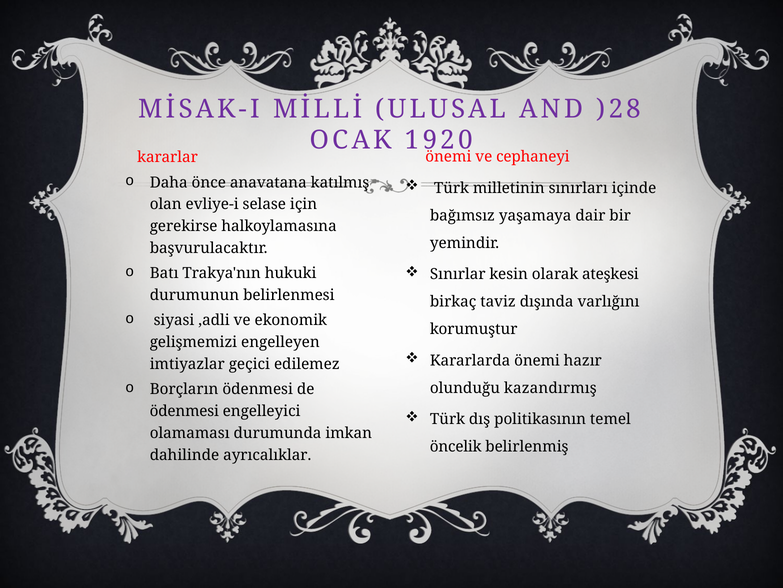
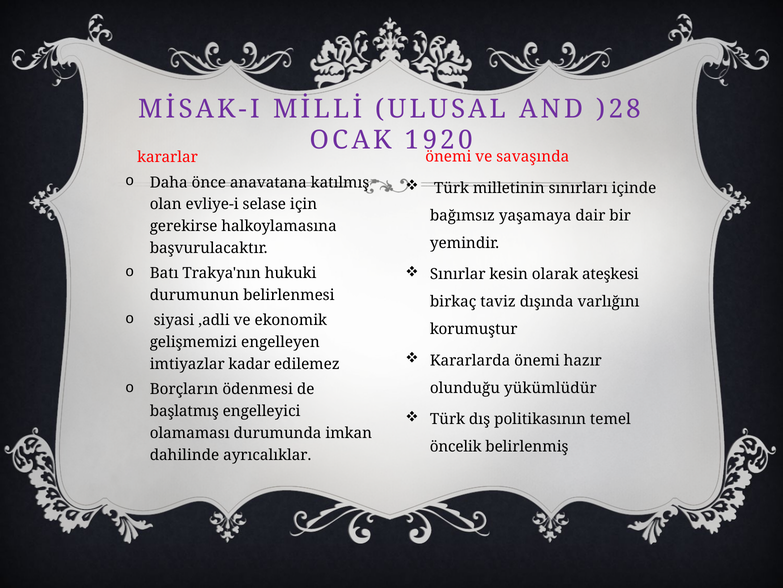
cephaneyi: cephaneyi -> savaşında
geçici: geçici -> kadar
kazandırmış: kazandırmış -> yükümlüdür
ödenmesi at (184, 411): ödenmesi -> başlatmış
